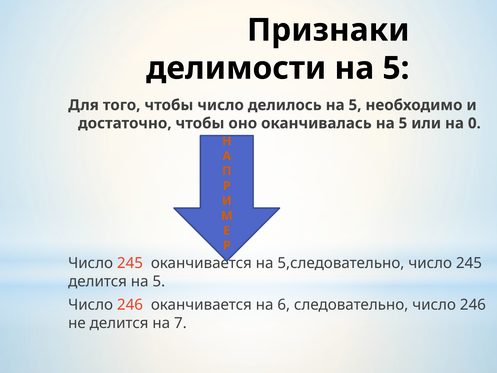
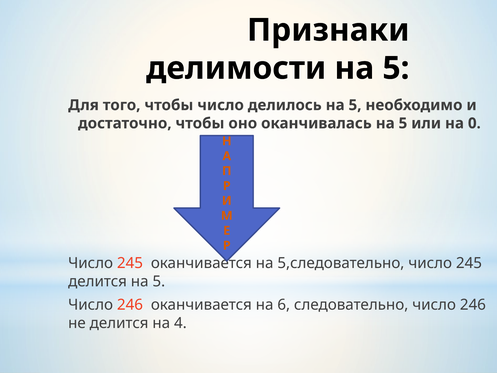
7: 7 -> 4
